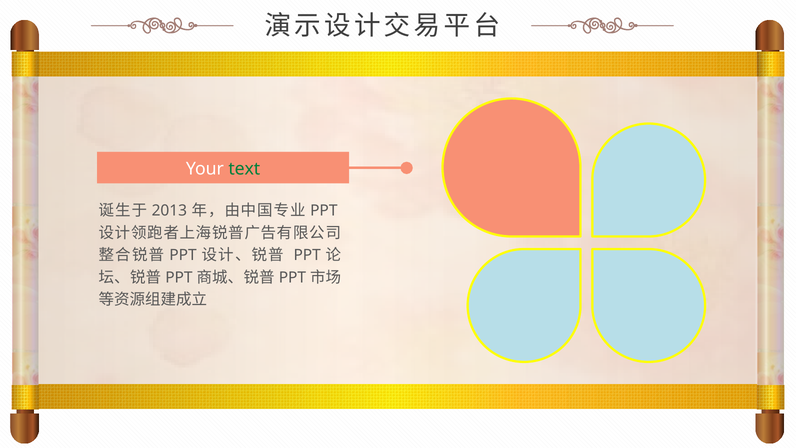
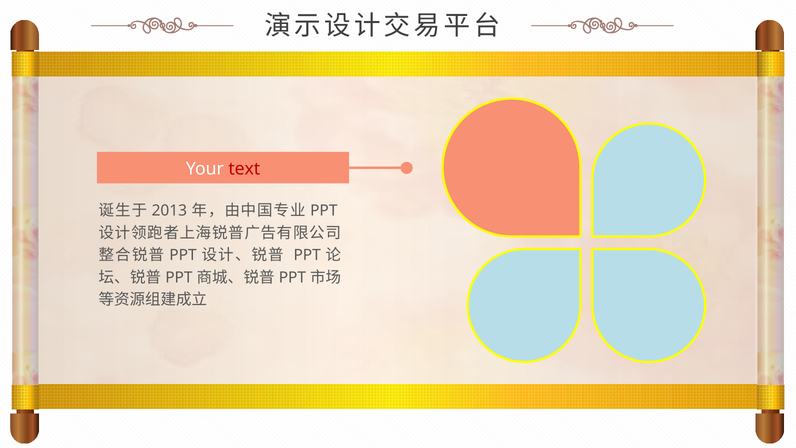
text colour: green -> red
